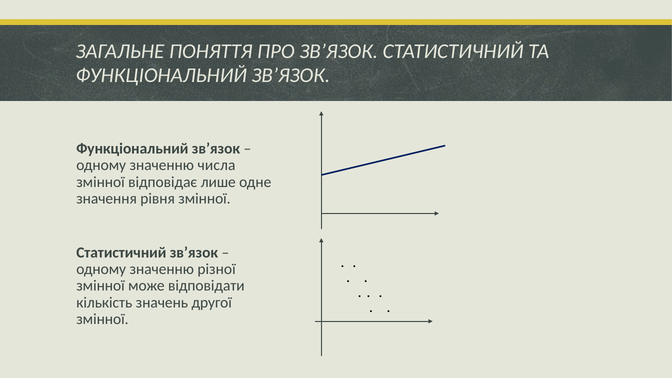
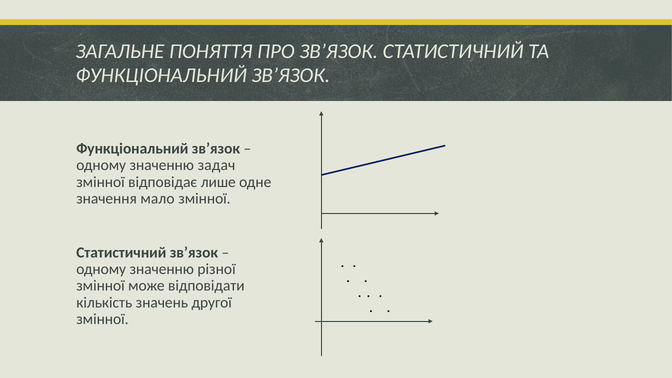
числа: числа -> задач
рівня: рівня -> мало
